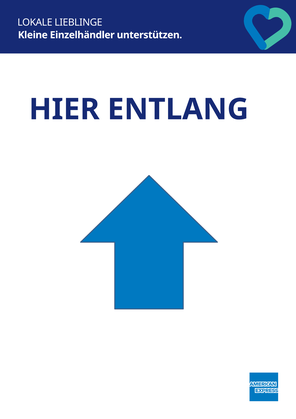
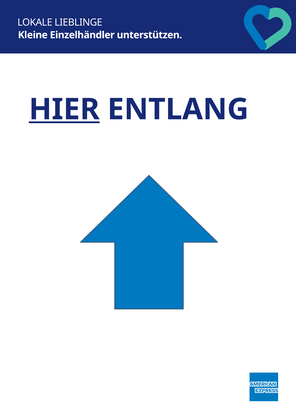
HIER underline: none -> present
